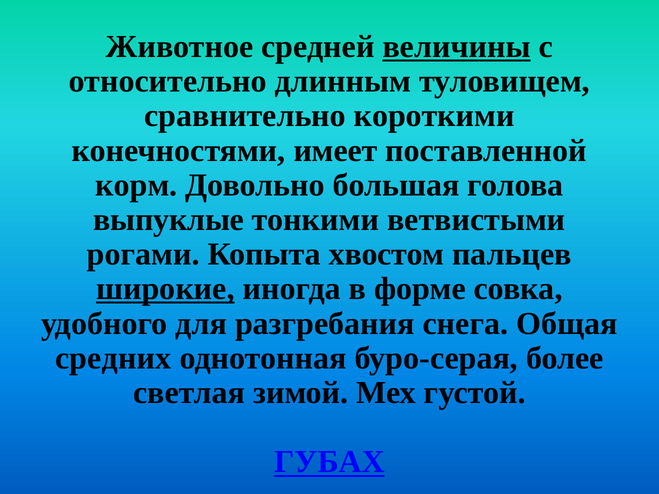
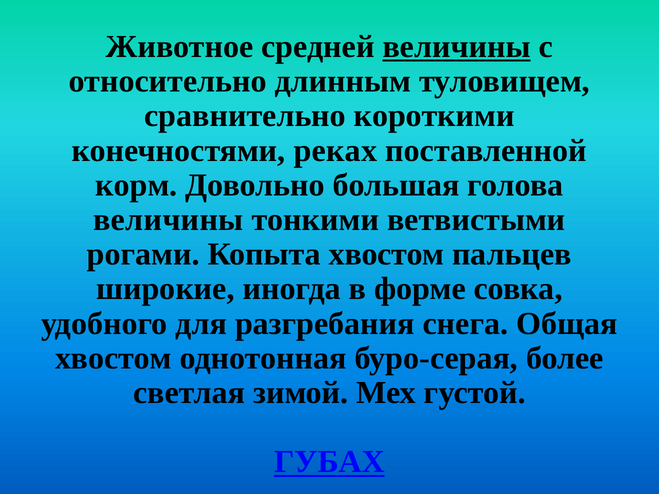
имеет: имеет -> реках
выпуклые at (169, 220): выпуклые -> величины
широкие underline: present -> none
средних at (113, 358): средних -> хвостом
